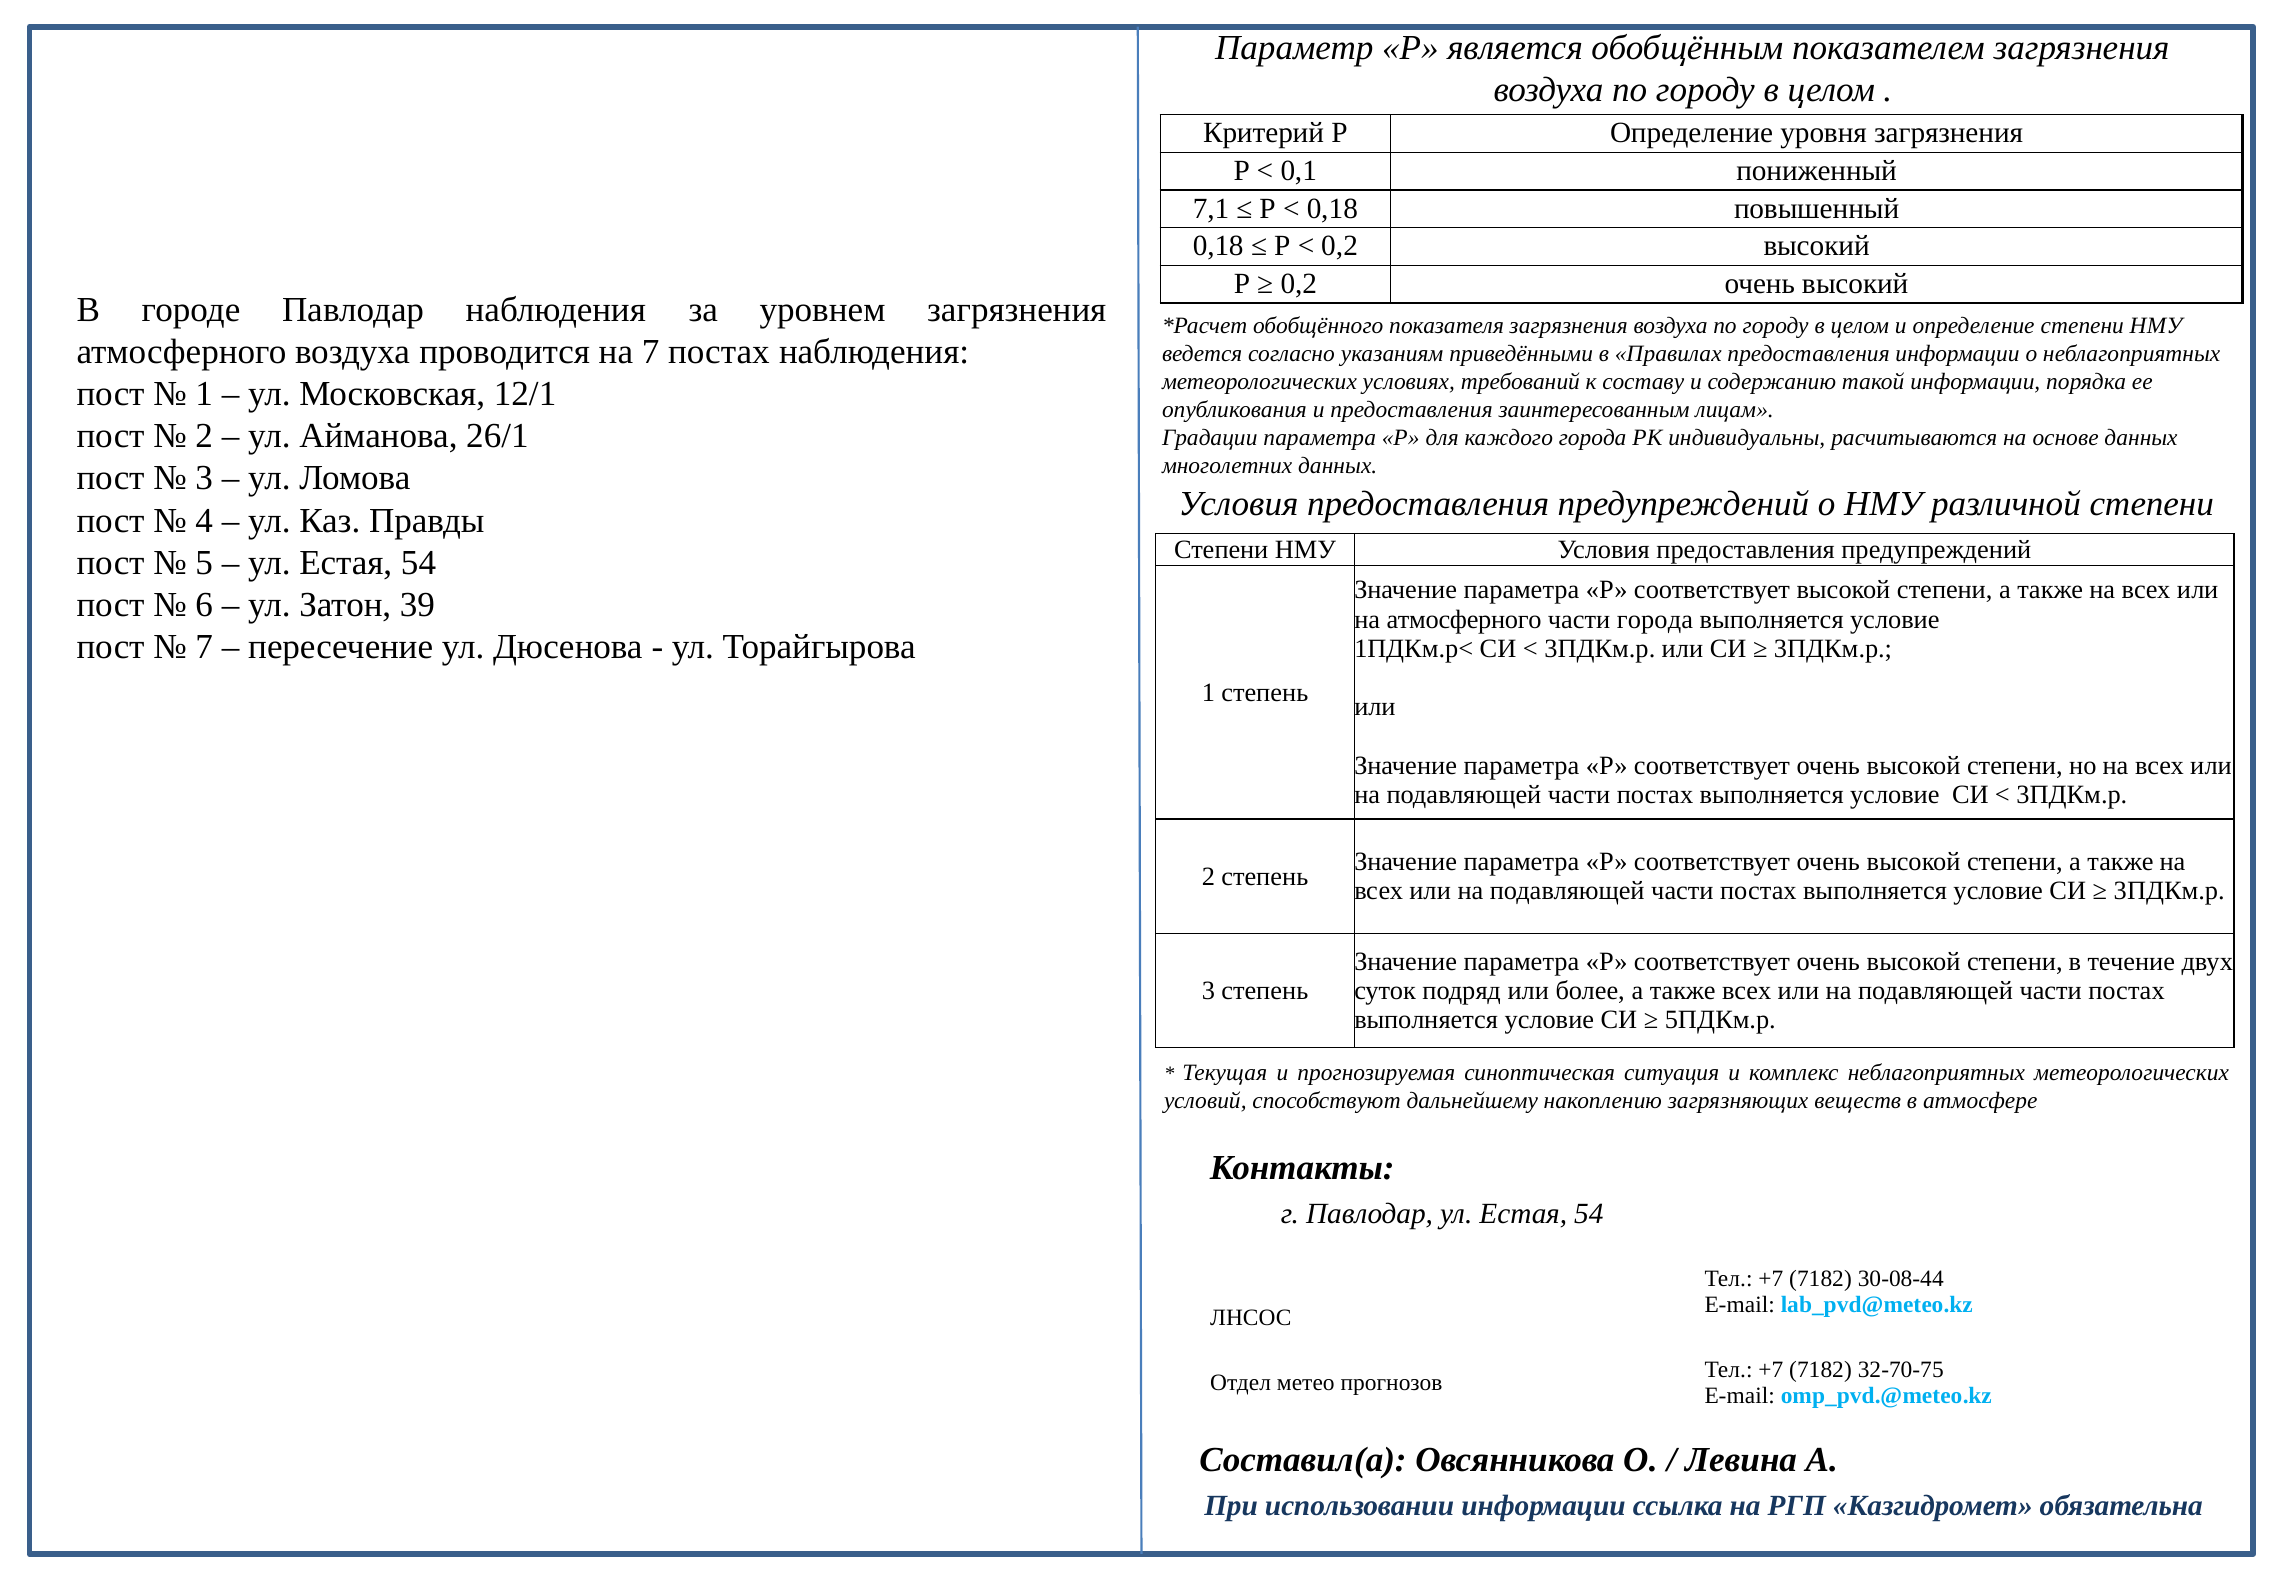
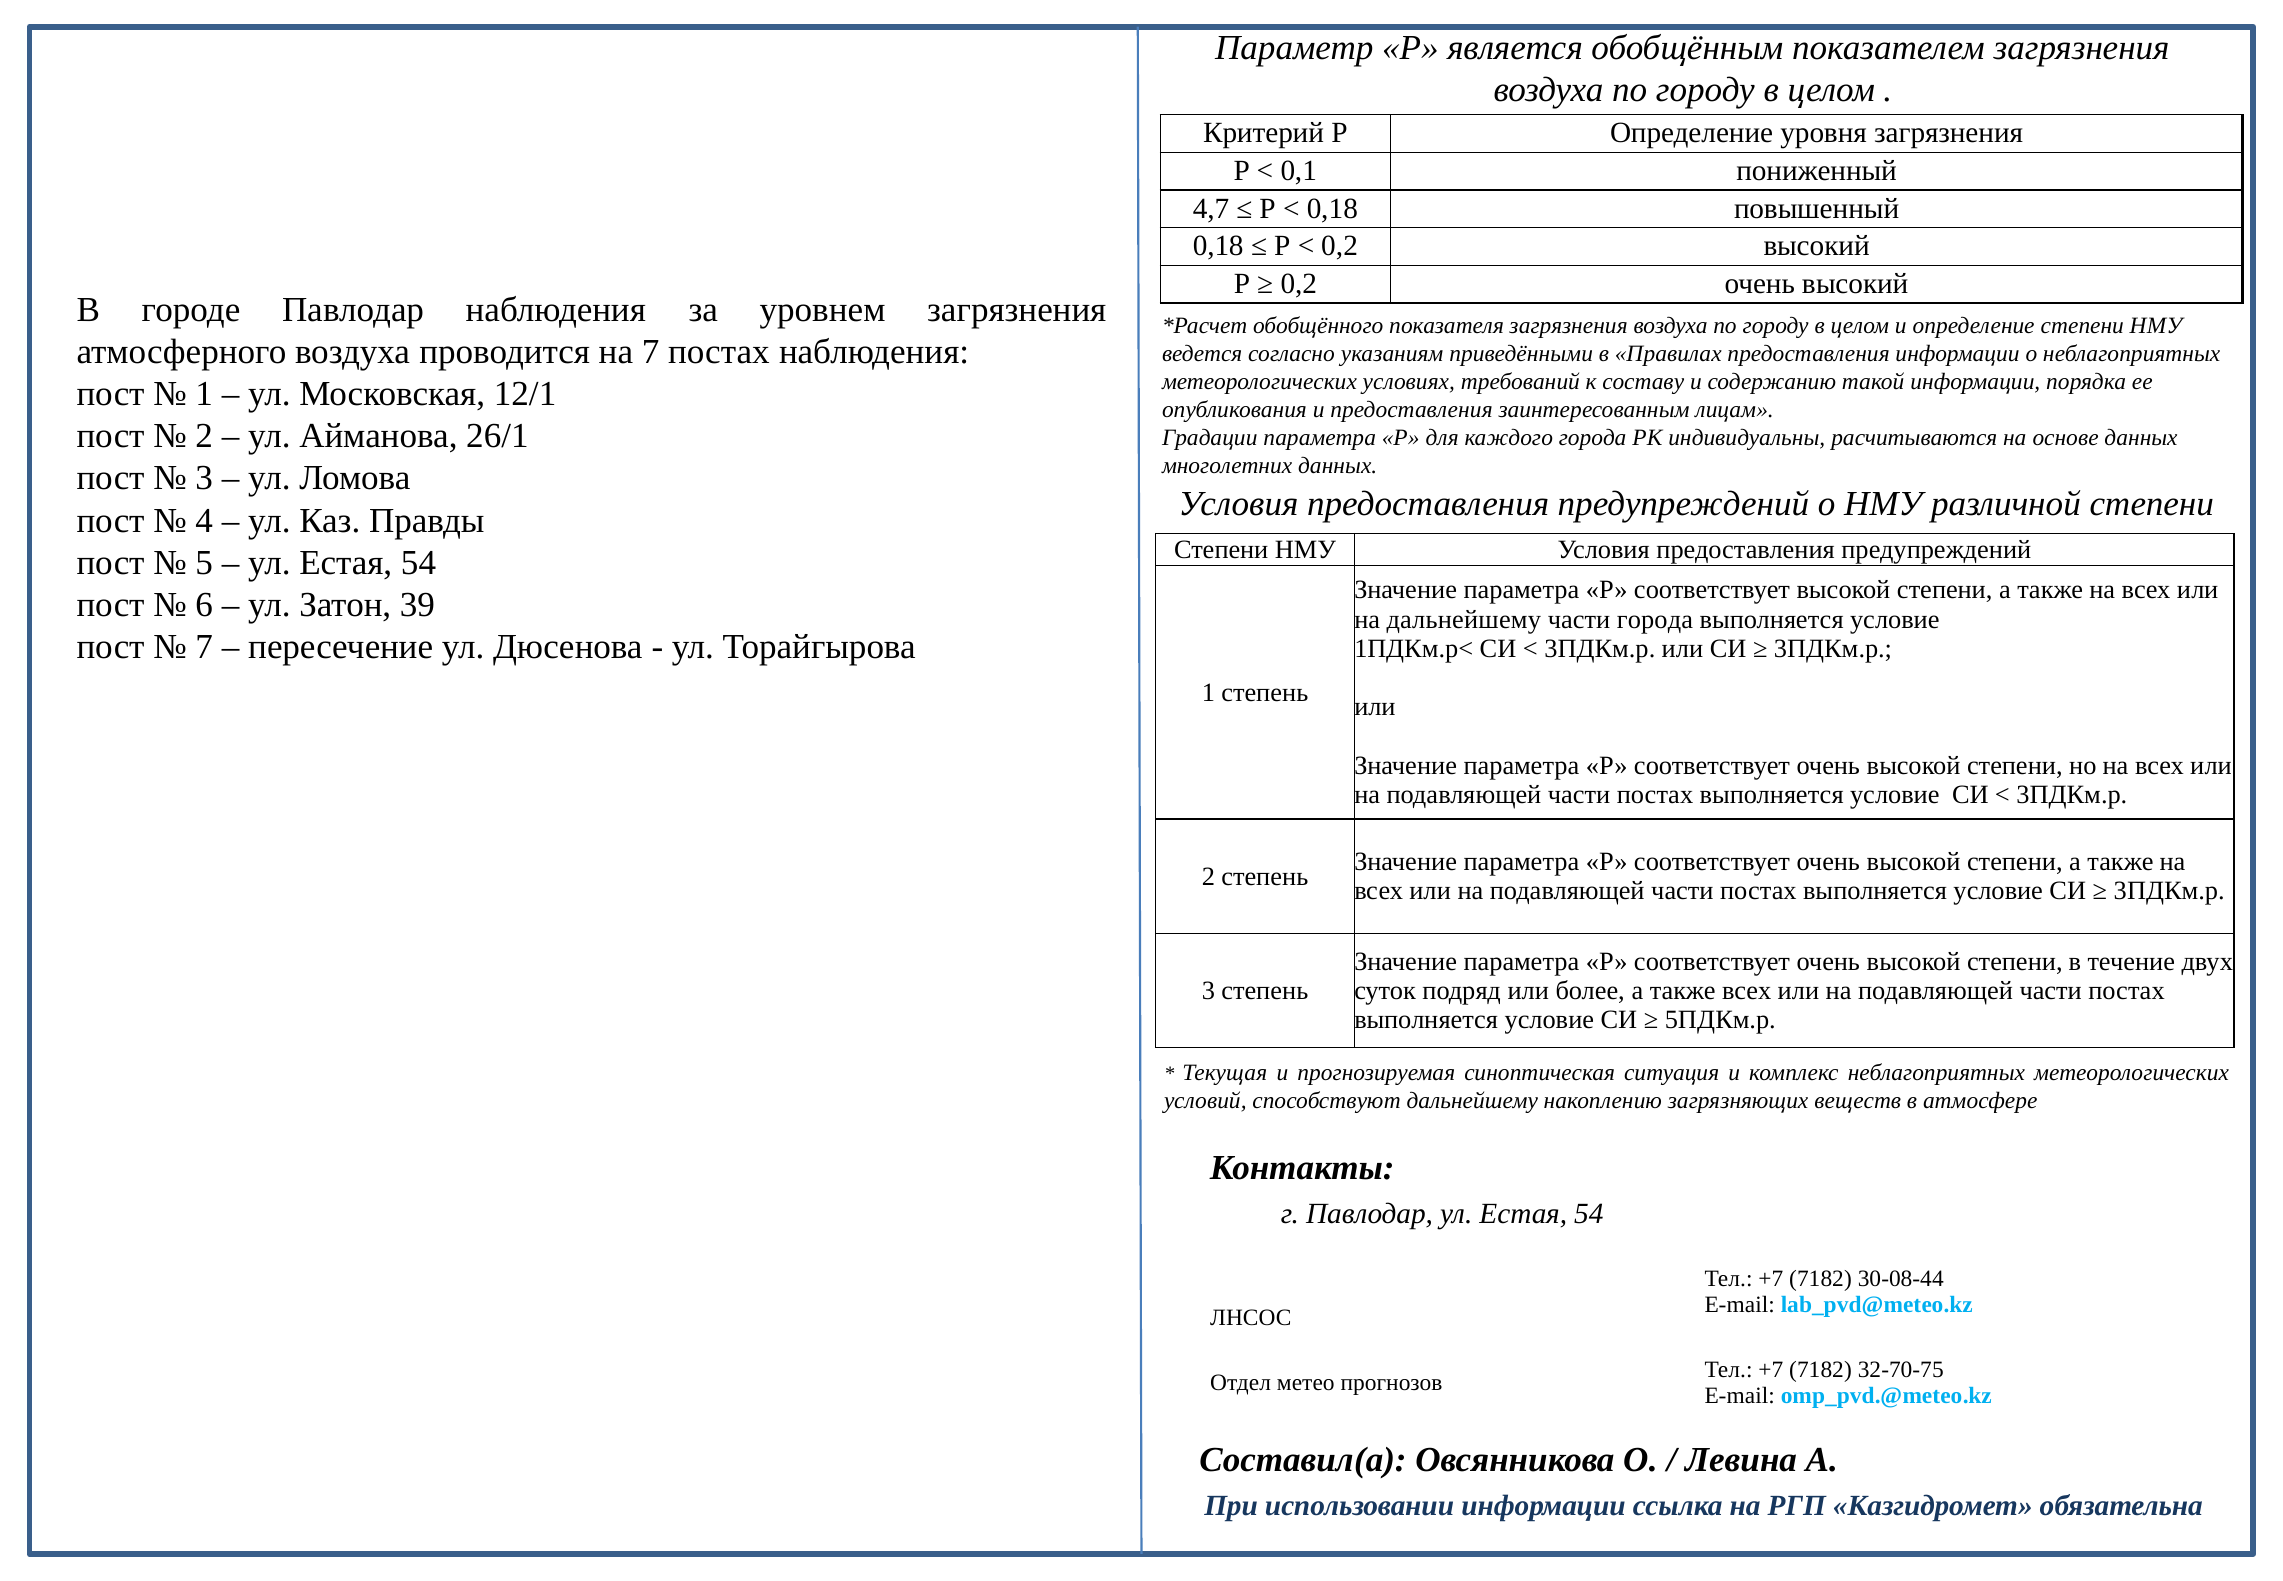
7,1: 7,1 -> 4,7
на атмосферного: атмосферного -> дальнейшему
